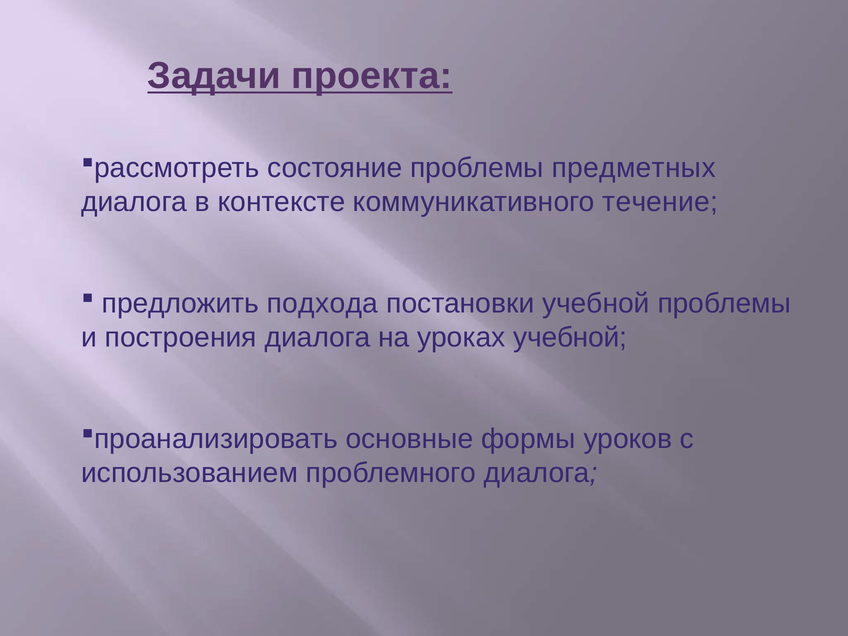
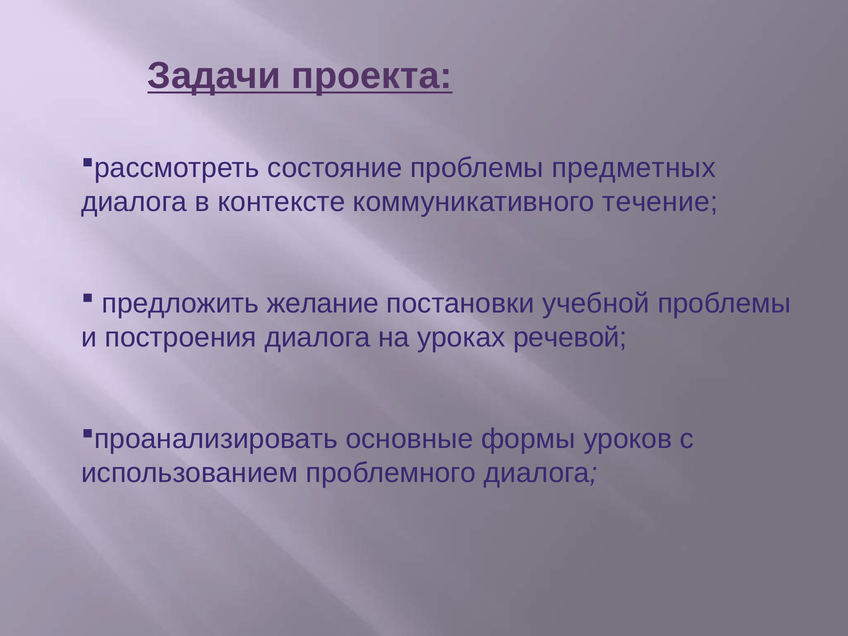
подхода: подхода -> желание
уроках учебной: учебной -> речевой
